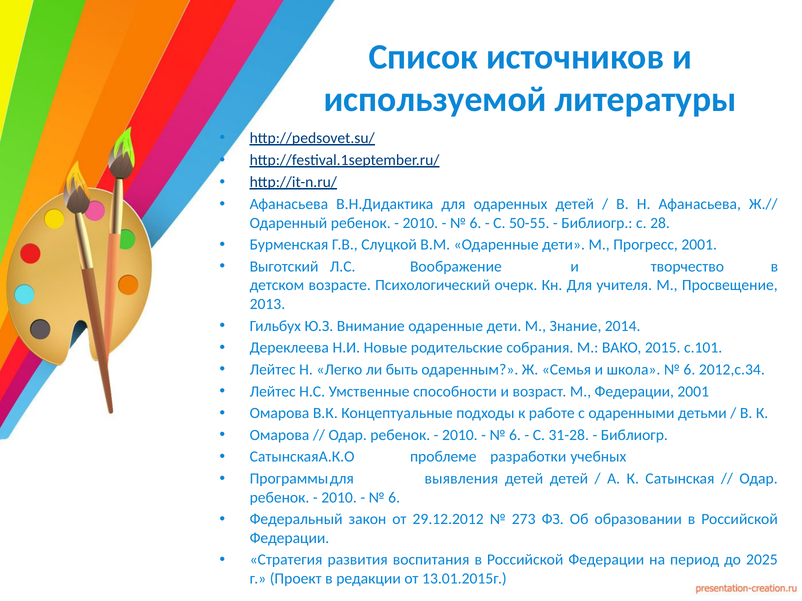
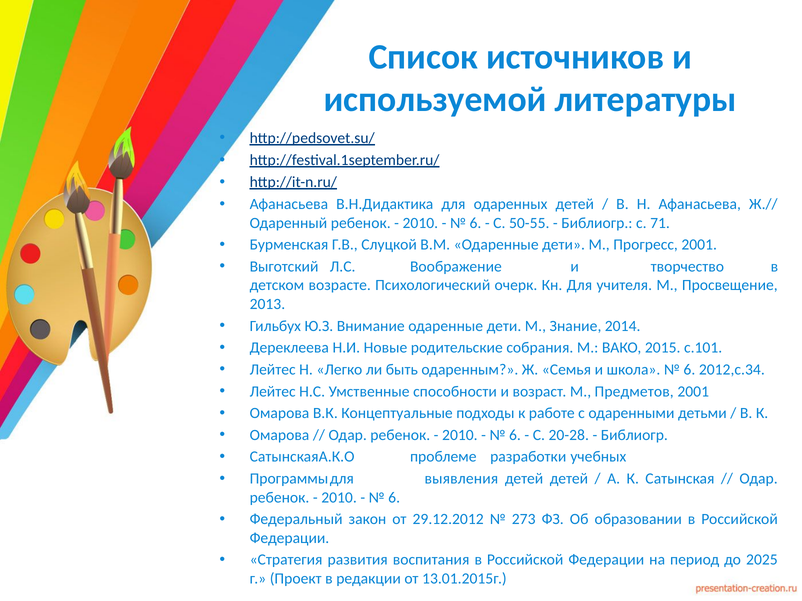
28: 28 -> 71
М Федерации: Федерации -> Предметов
31-28: 31-28 -> 20-28
